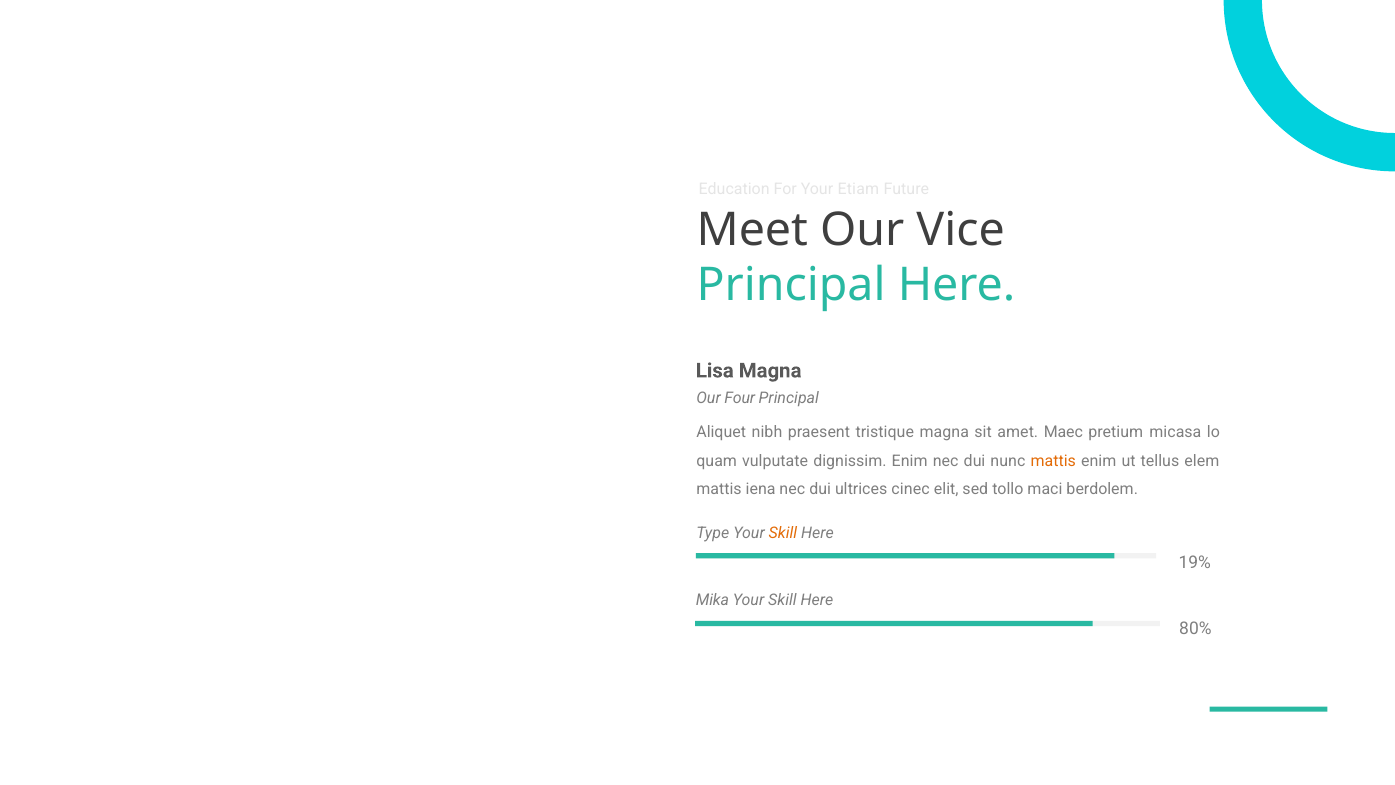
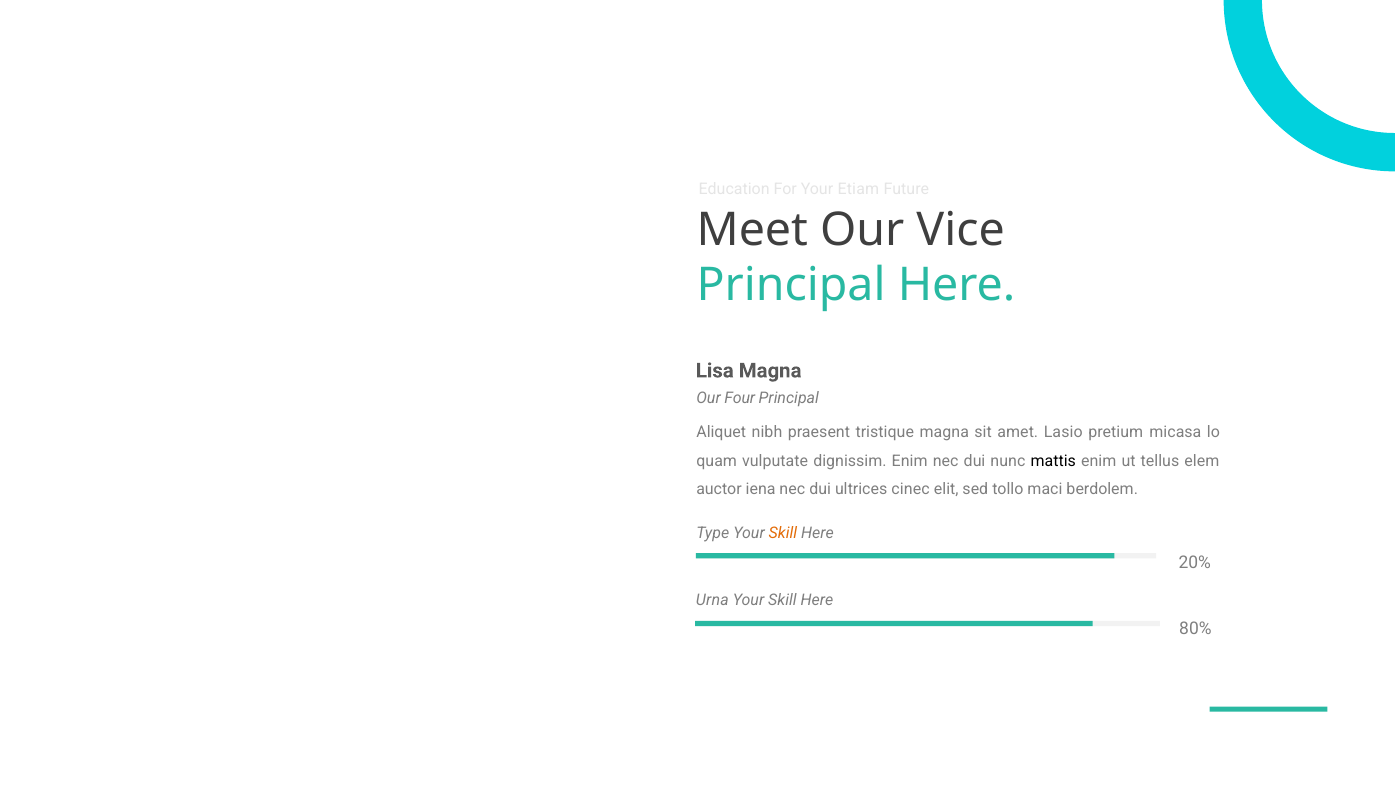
Maec: Maec -> Lasio
mattis at (1053, 461) colour: orange -> black
mattis at (719, 489): mattis -> auctor
19%: 19% -> 20%
Mika: Mika -> Urna
